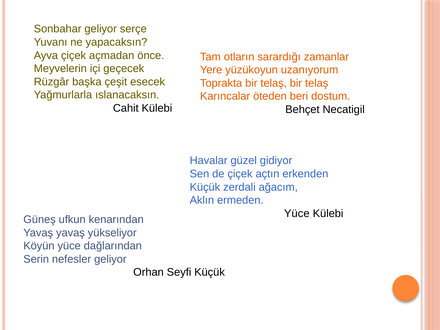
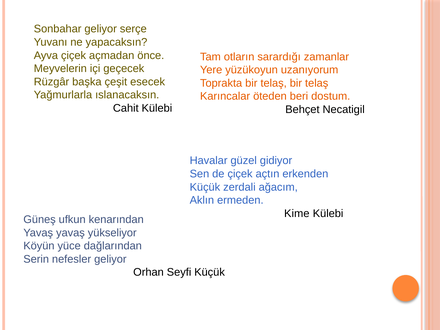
Yüce at (297, 213): Yüce -> Kime
